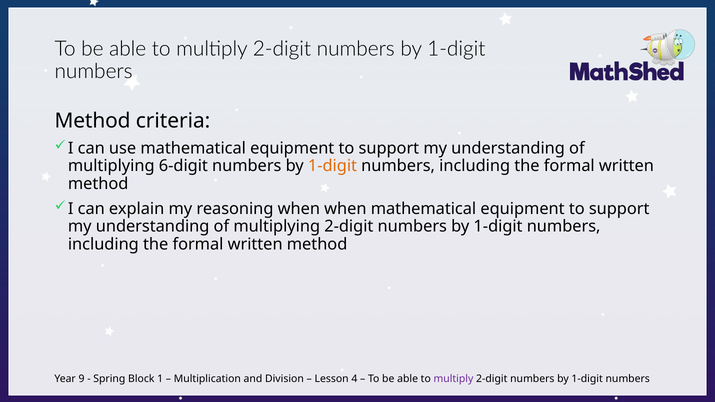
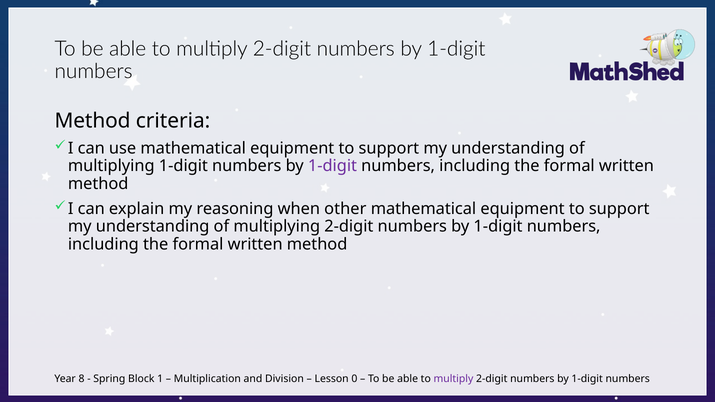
multiplying 6-digit: 6-digit -> 1-digit
1-digit at (332, 166) colour: orange -> purple
when when: when -> other
9: 9 -> 8
4: 4 -> 0
